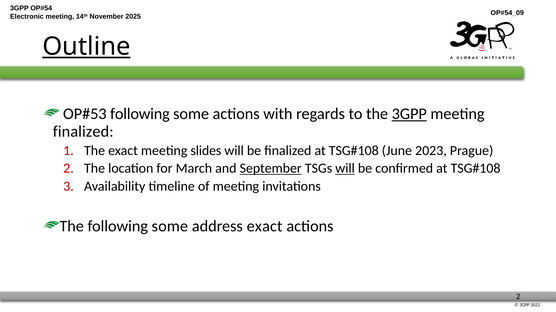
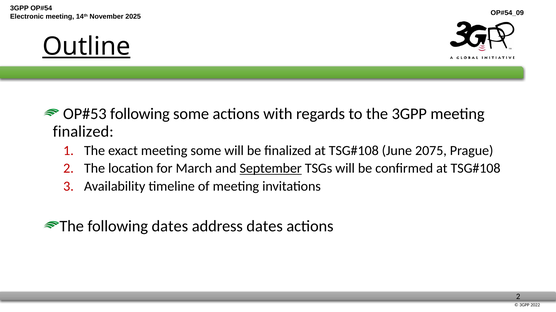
3GPP at (409, 114) underline: present -> none
meeting slides: slides -> some
2023: 2023 -> 2075
will at (345, 169) underline: present -> none
The following some: some -> dates
address exact: exact -> dates
